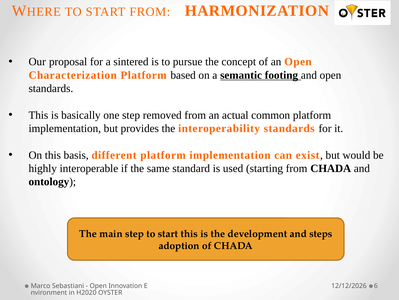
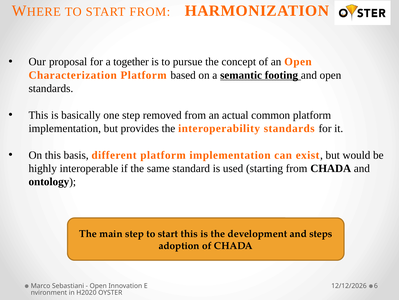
sintered: sintered -> together
